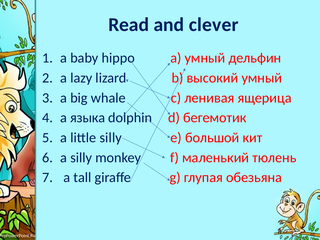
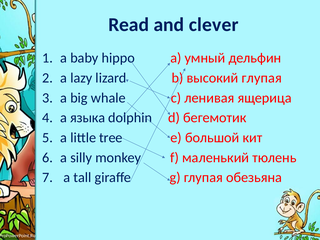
высокий умный: умный -> глупая
little silly: silly -> tree
